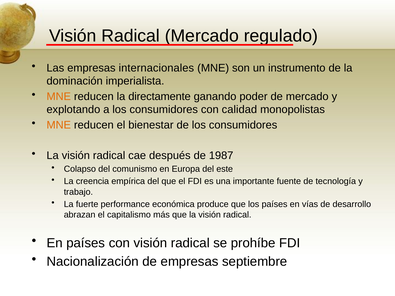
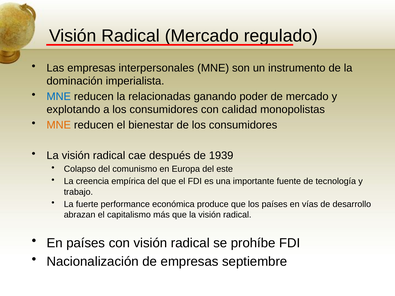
internacionales: internacionales -> interpersonales
MNE at (59, 96) colour: orange -> blue
directamente: directamente -> relacionadas
1987: 1987 -> 1939
